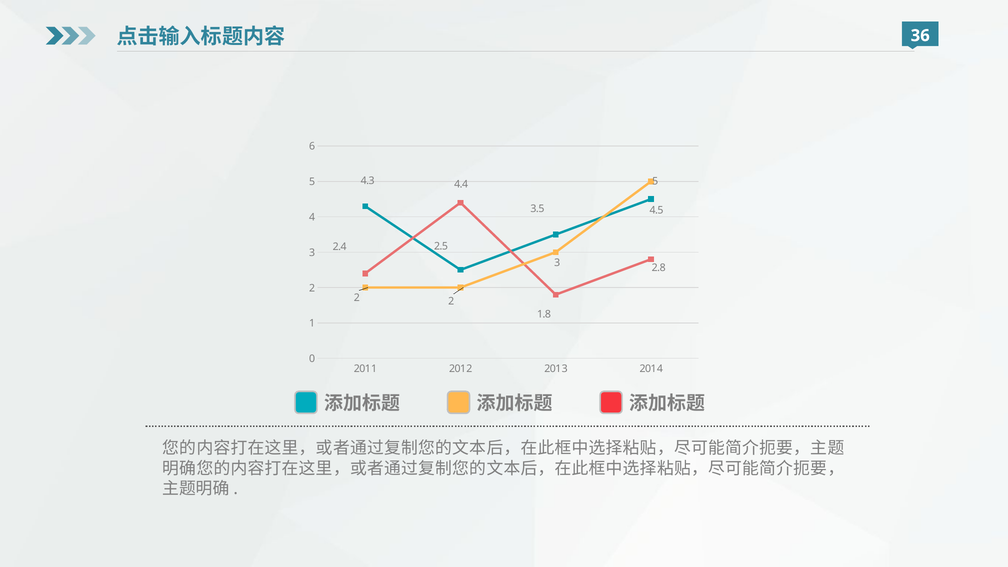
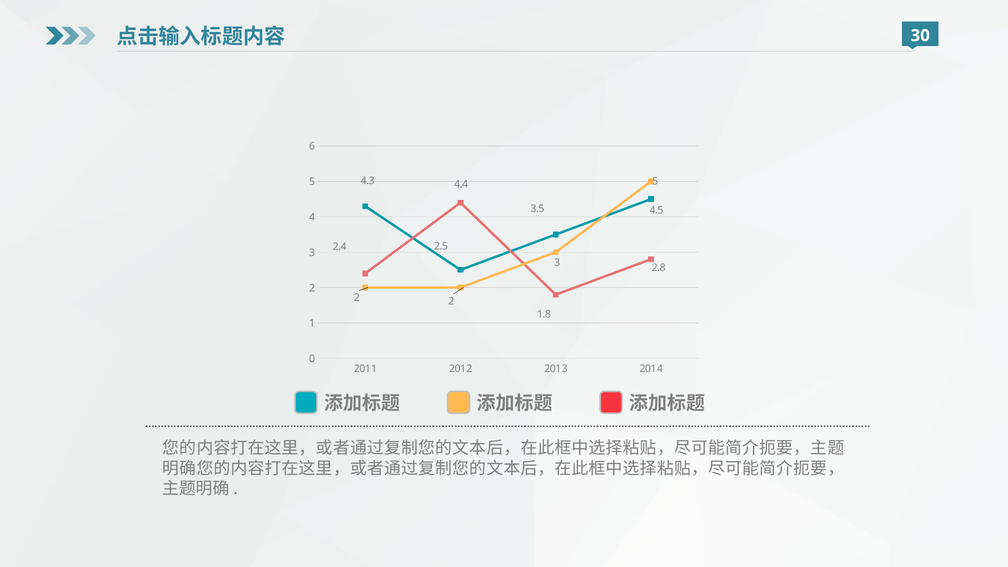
36: 36 -> 30
